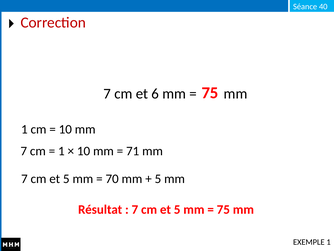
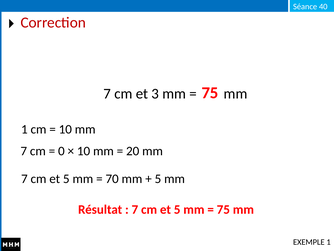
6: 6 -> 3
1 at (61, 151): 1 -> 0
71: 71 -> 20
